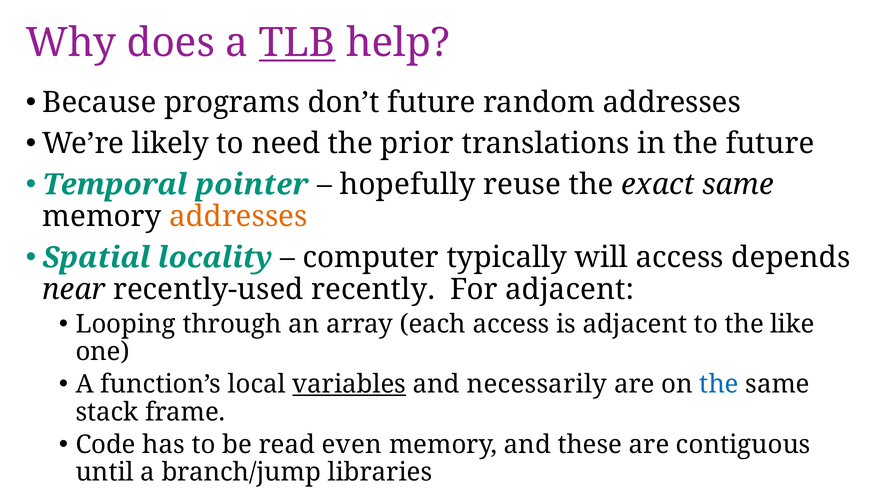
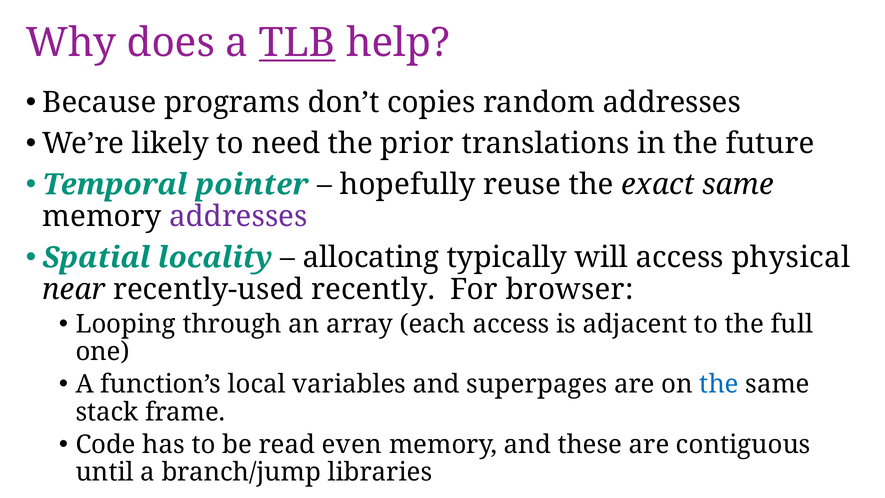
don’t future: future -> copies
addresses at (238, 216) colour: orange -> purple
computer: computer -> allocating
depends: depends -> physical
For adjacent: adjacent -> browser
like: like -> full
variables underline: present -> none
necessarily: necessarily -> superpages
